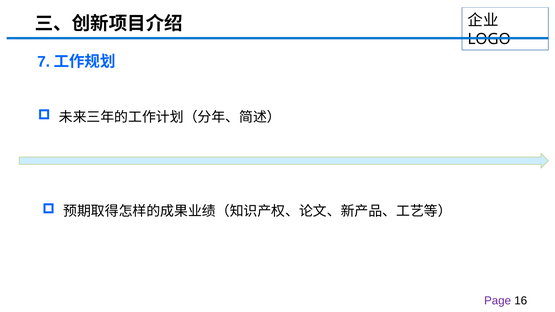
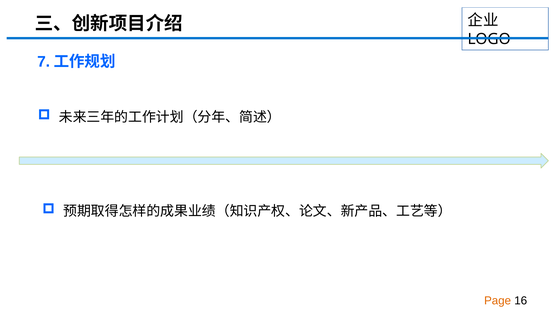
Page colour: purple -> orange
